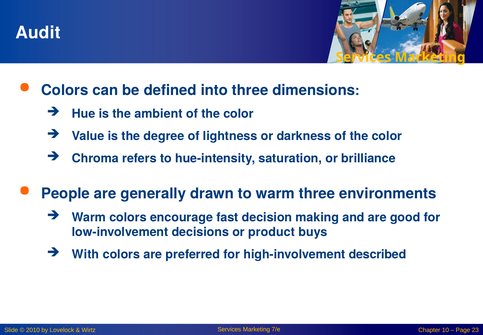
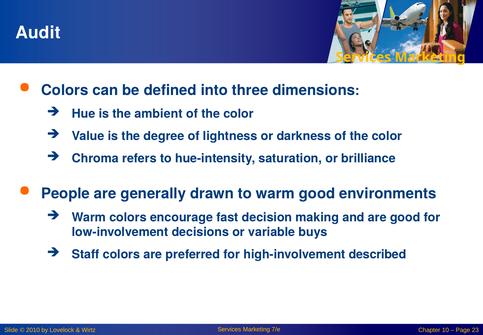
warm three: three -> good
product: product -> variable
With: With -> Staff
